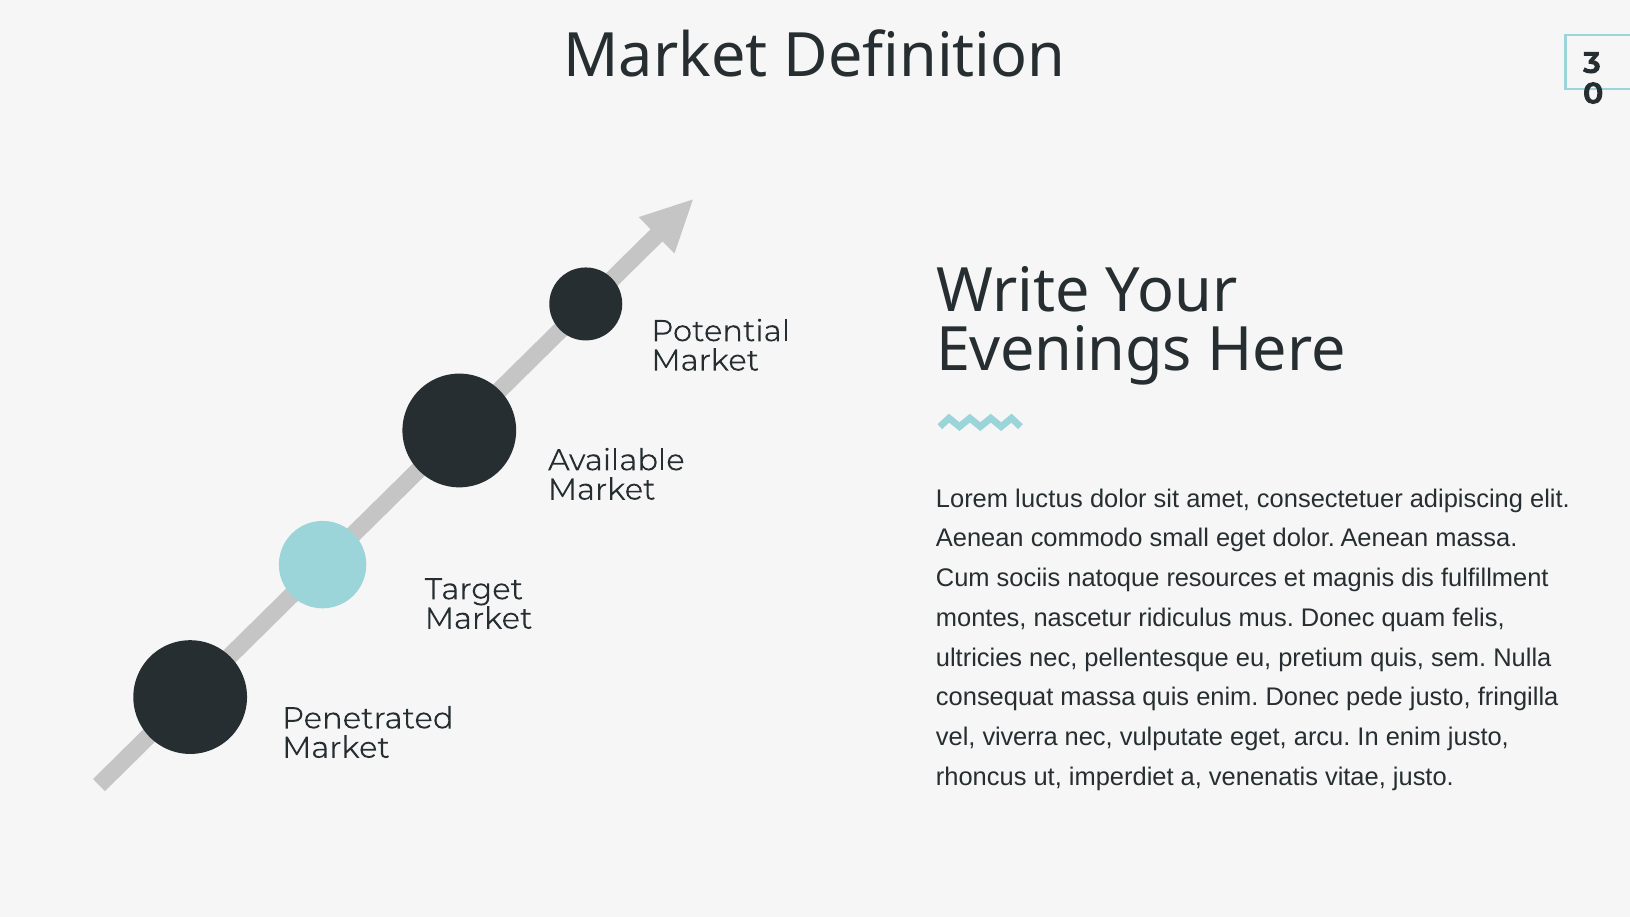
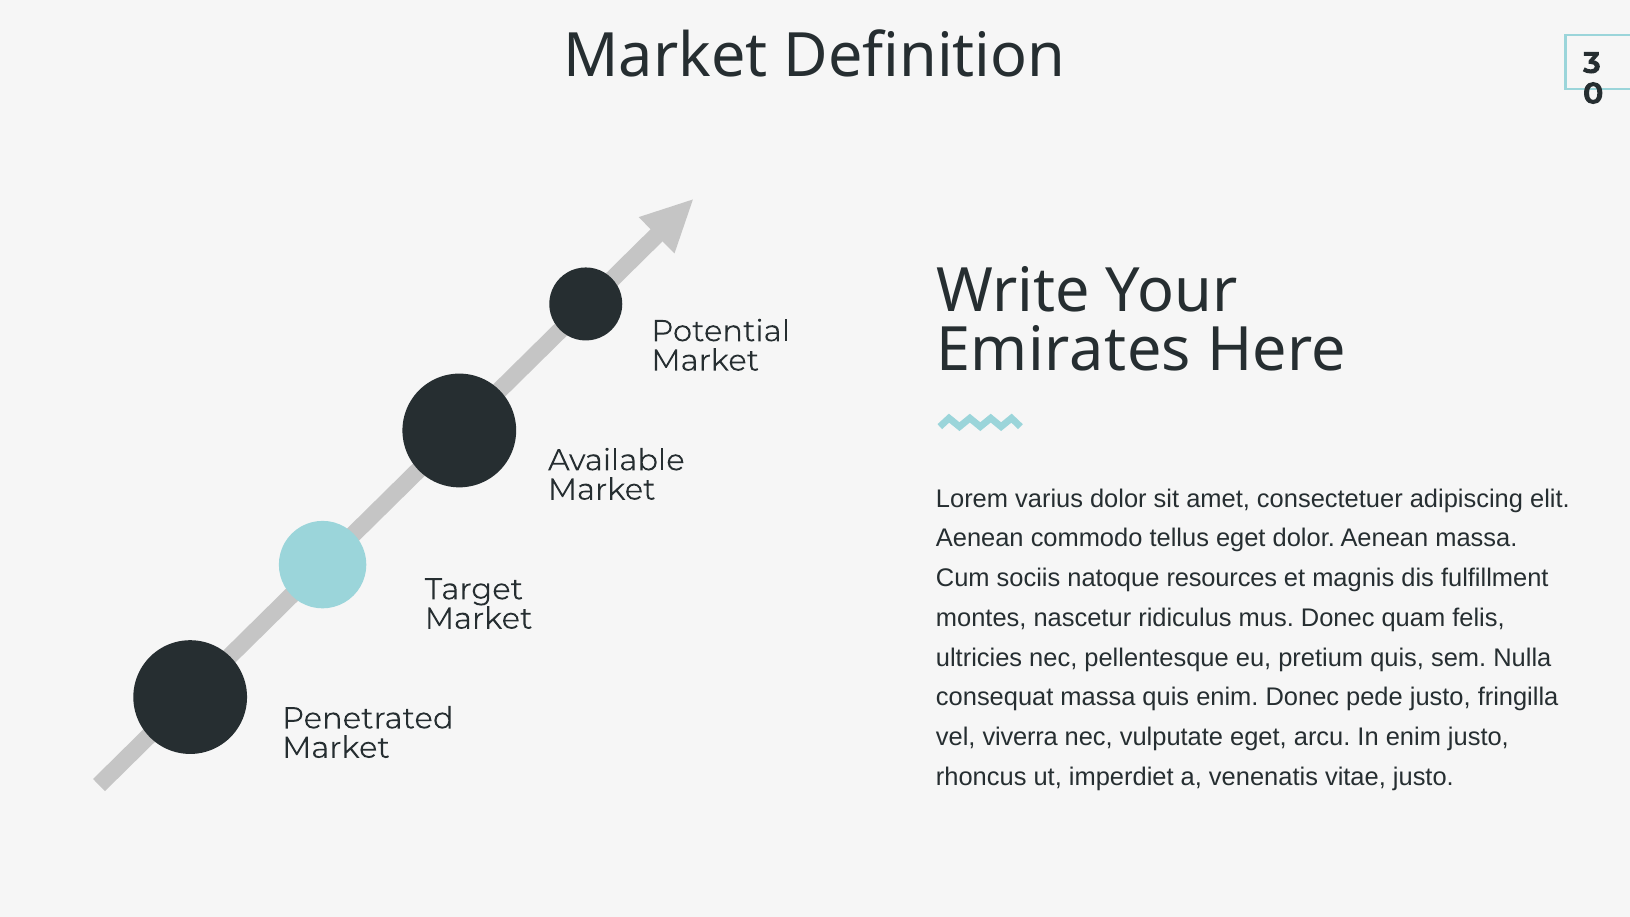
Evenings: Evenings -> Emirates
luctus: luctus -> varius
small: small -> tellus
